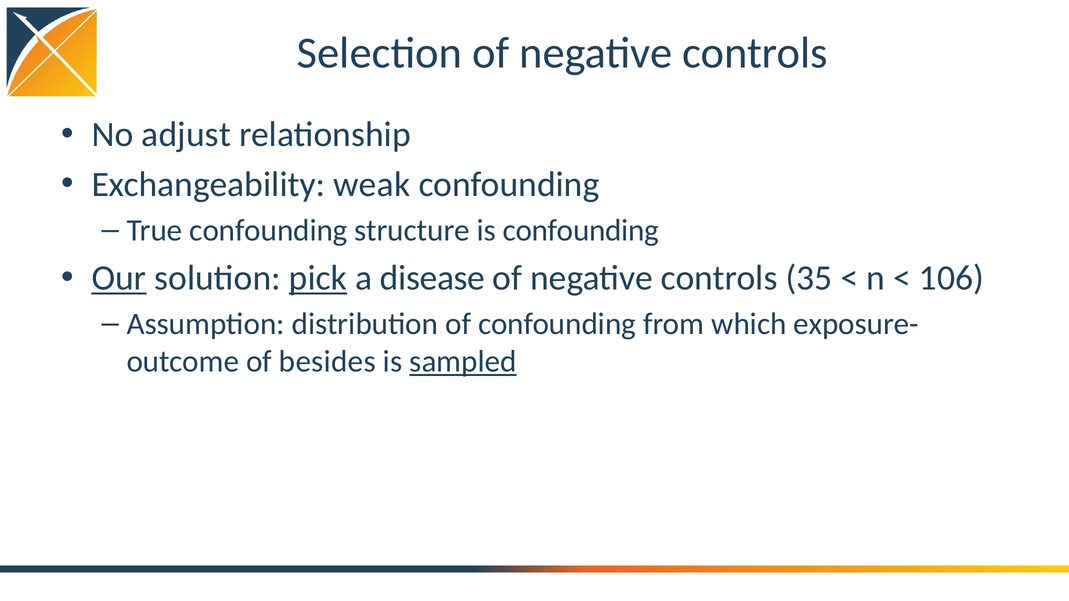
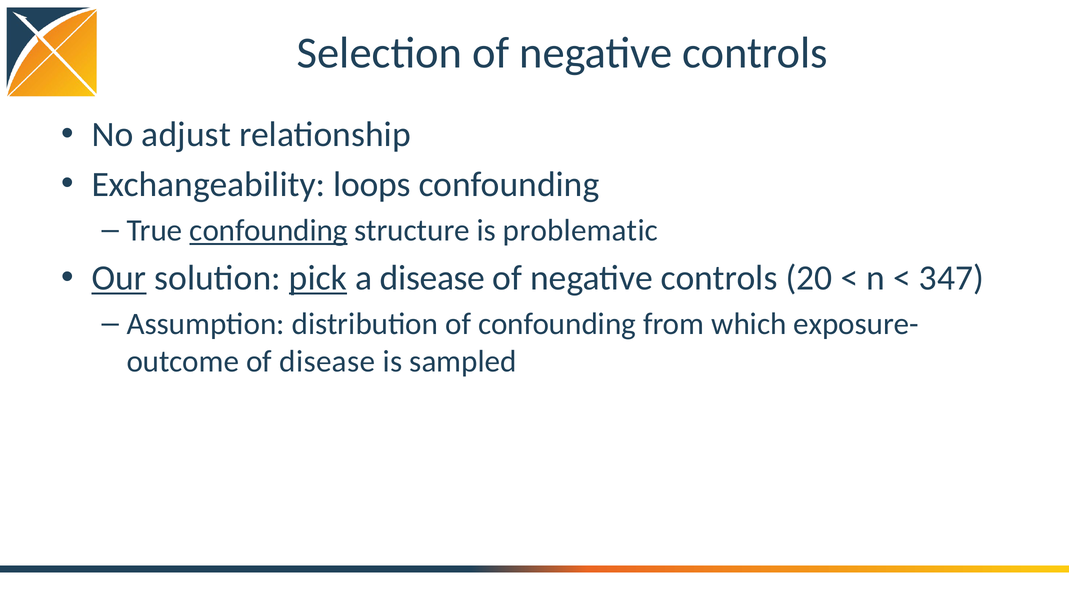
weak: weak -> loops
confounding at (268, 231) underline: none -> present
is confounding: confounding -> problematic
35: 35 -> 20
106: 106 -> 347
of besides: besides -> disease
sampled underline: present -> none
